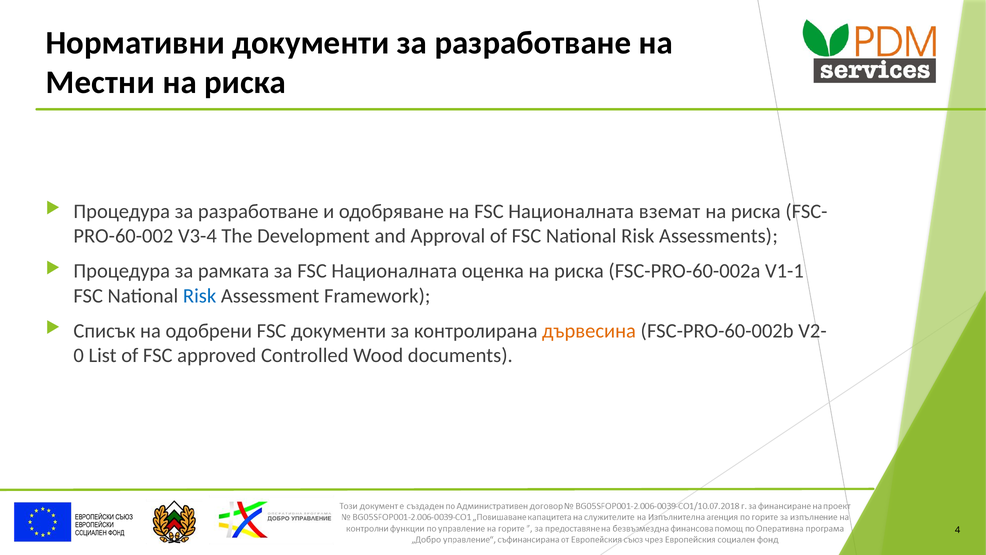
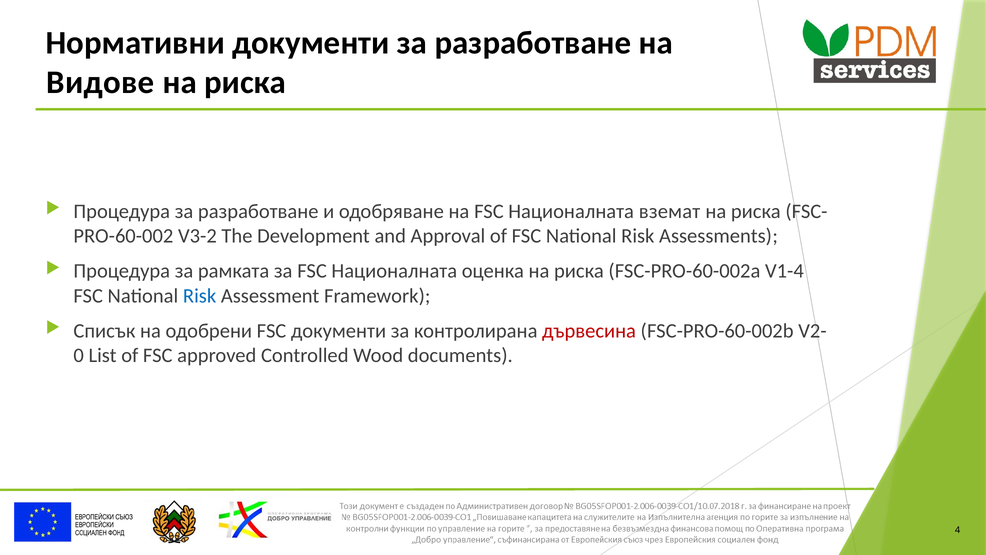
Местни: Местни -> Видове
V3-4: V3-4 -> V3-2
V1-1: V1-1 -> V1-4
дървесина colour: orange -> red
